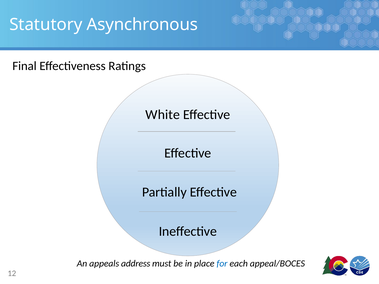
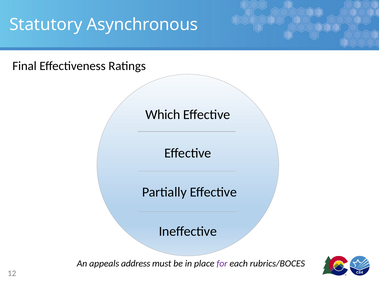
White: White -> Which
for colour: blue -> purple
appeal/BOCES: appeal/BOCES -> rubrics/BOCES
